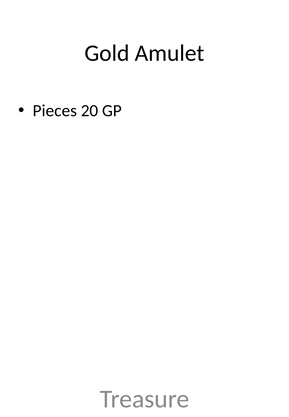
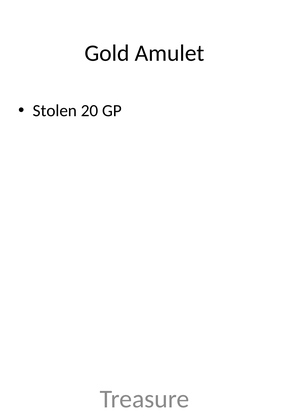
Pieces: Pieces -> Stolen
